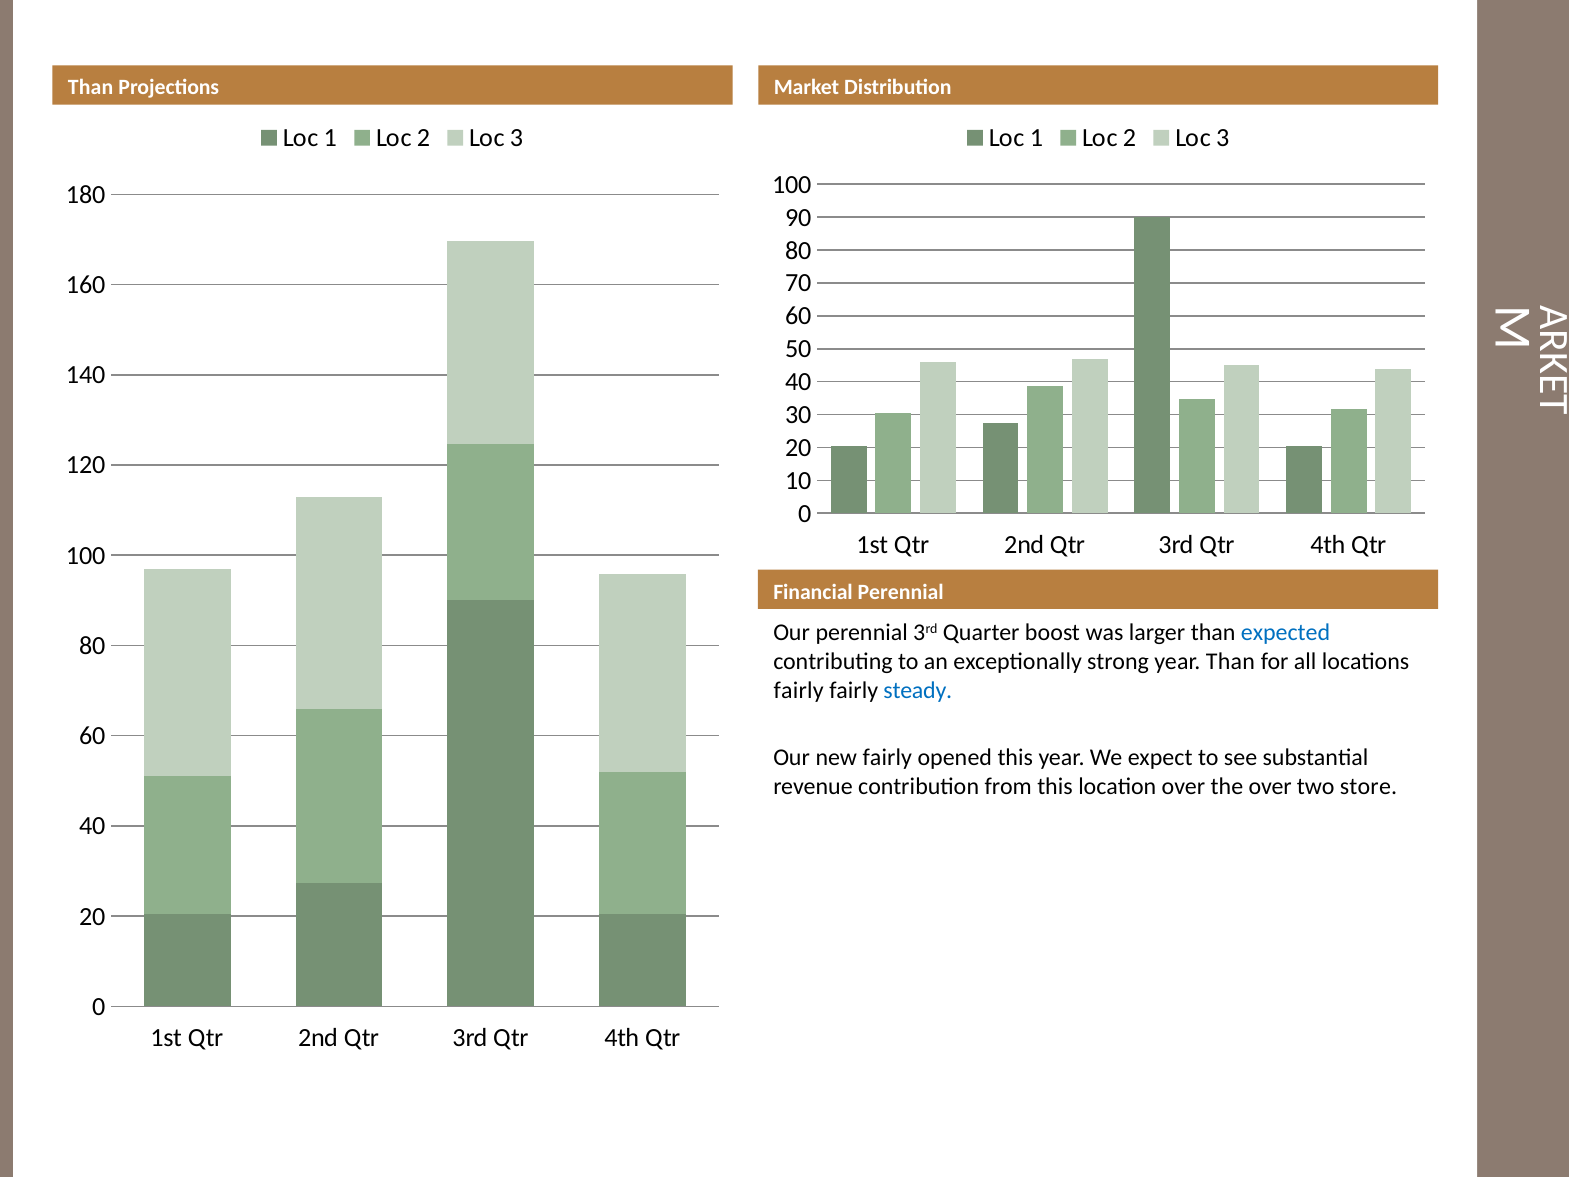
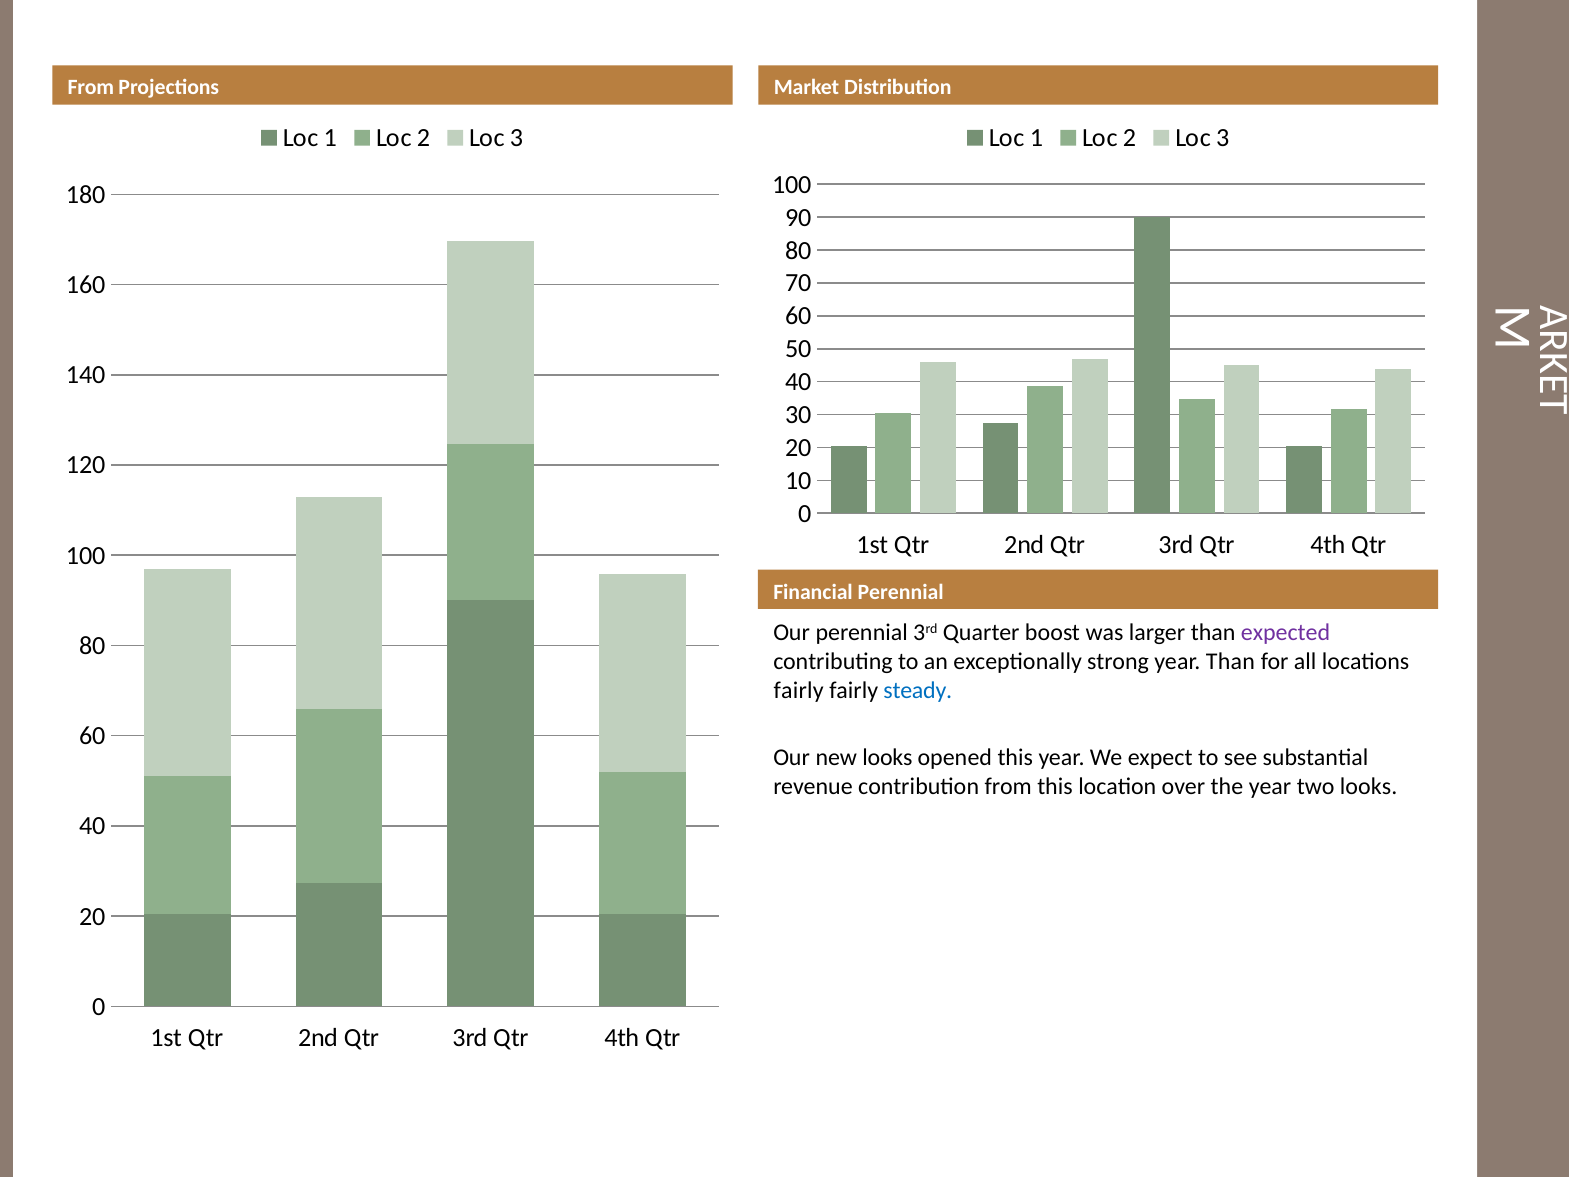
Than at (91, 88): Than -> From
expected colour: blue -> purple
new fairly: fairly -> looks
the over: over -> year
two store: store -> looks
